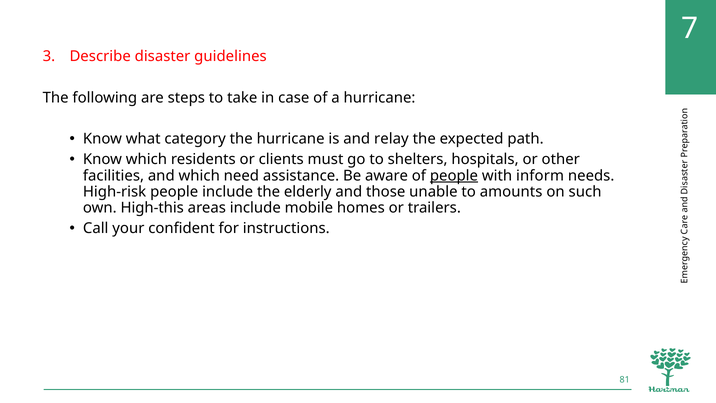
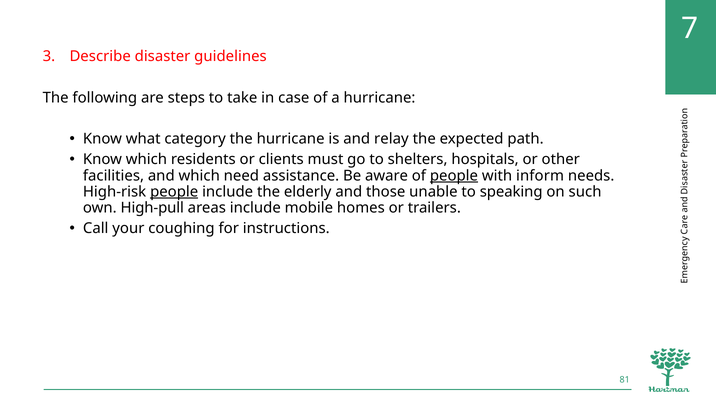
people at (174, 192) underline: none -> present
amounts: amounts -> speaking
High-this: High-this -> High-pull
confident: confident -> coughing
